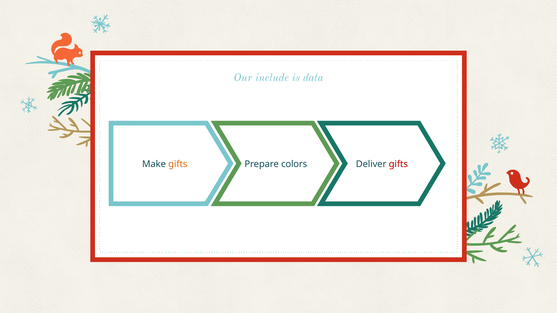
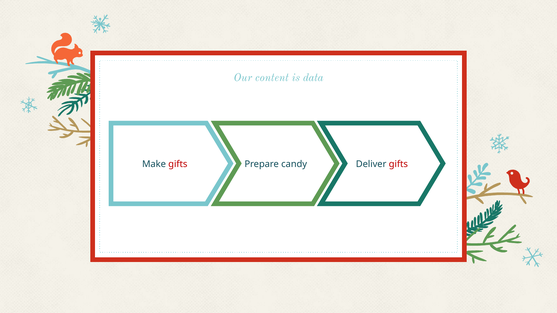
include: include -> content
gifts at (178, 164) colour: orange -> red
colors: colors -> candy
